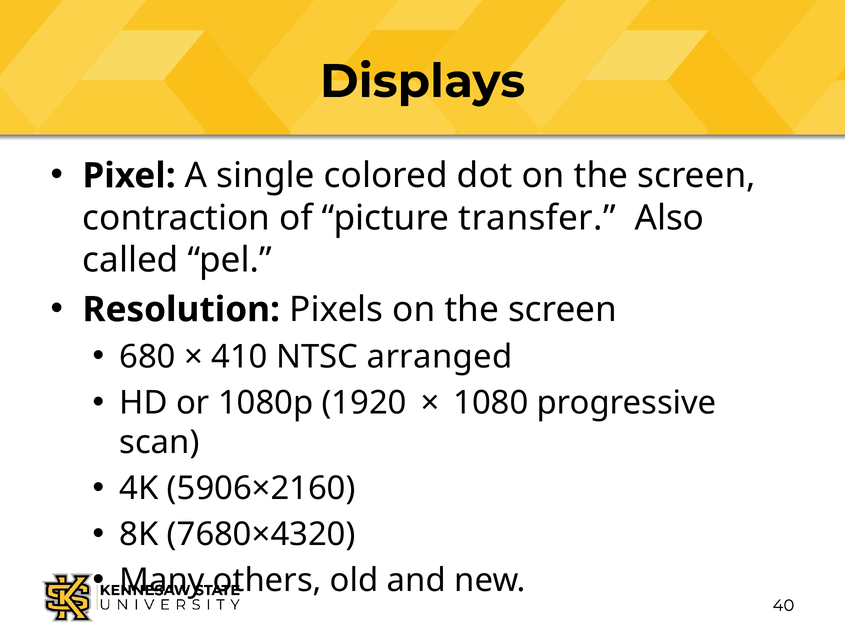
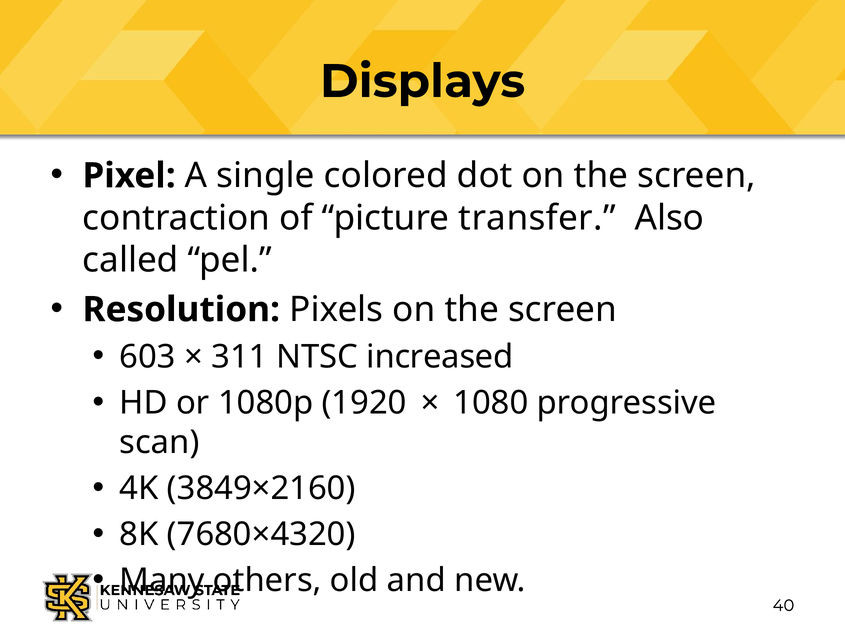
680: 680 -> 603
410: 410 -> 311
arranged: arranged -> increased
5906×2160: 5906×2160 -> 3849×2160
